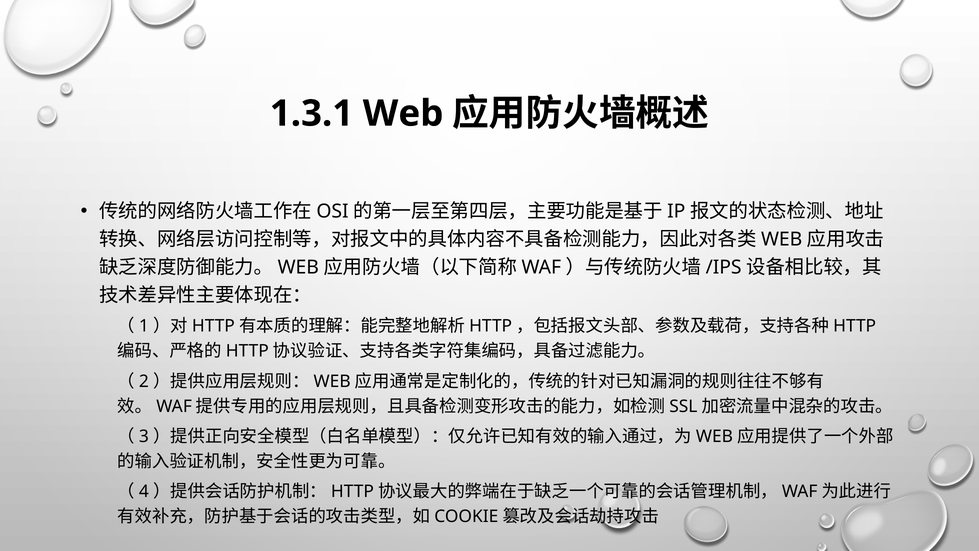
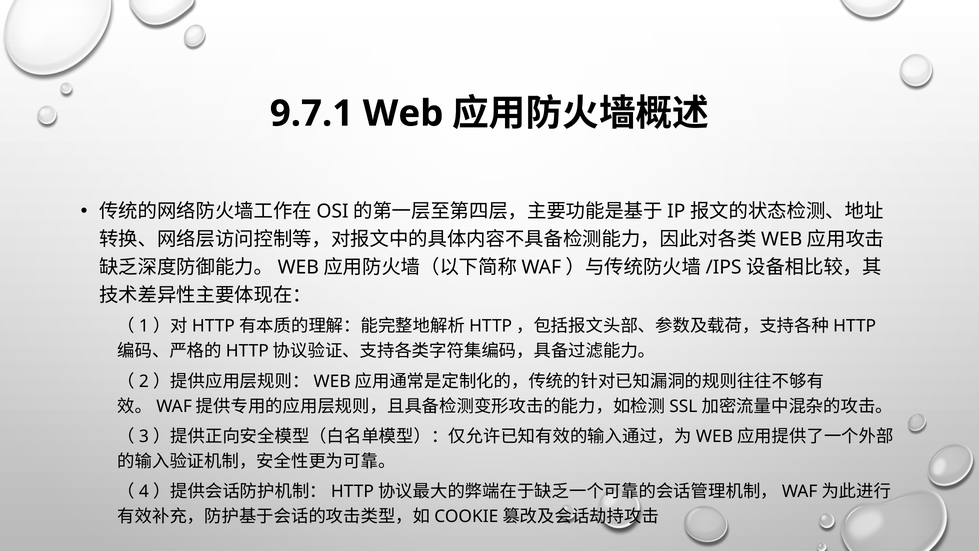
1.3.1: 1.3.1 -> 9.7.1
